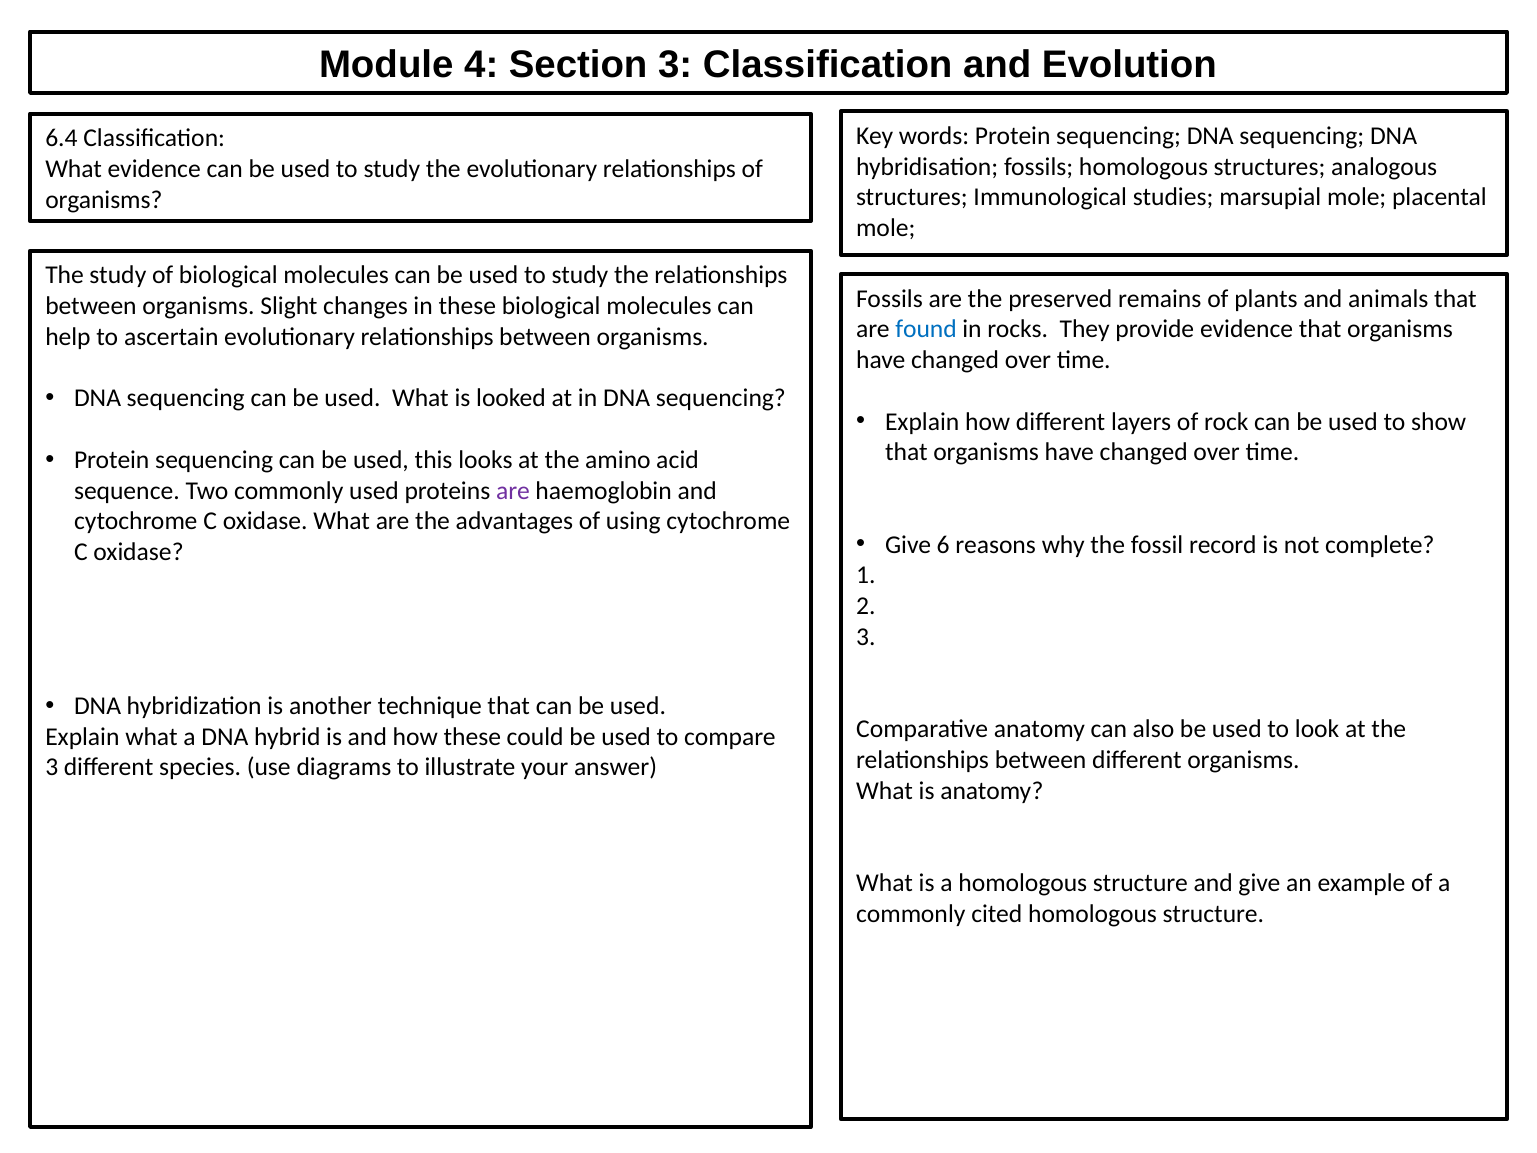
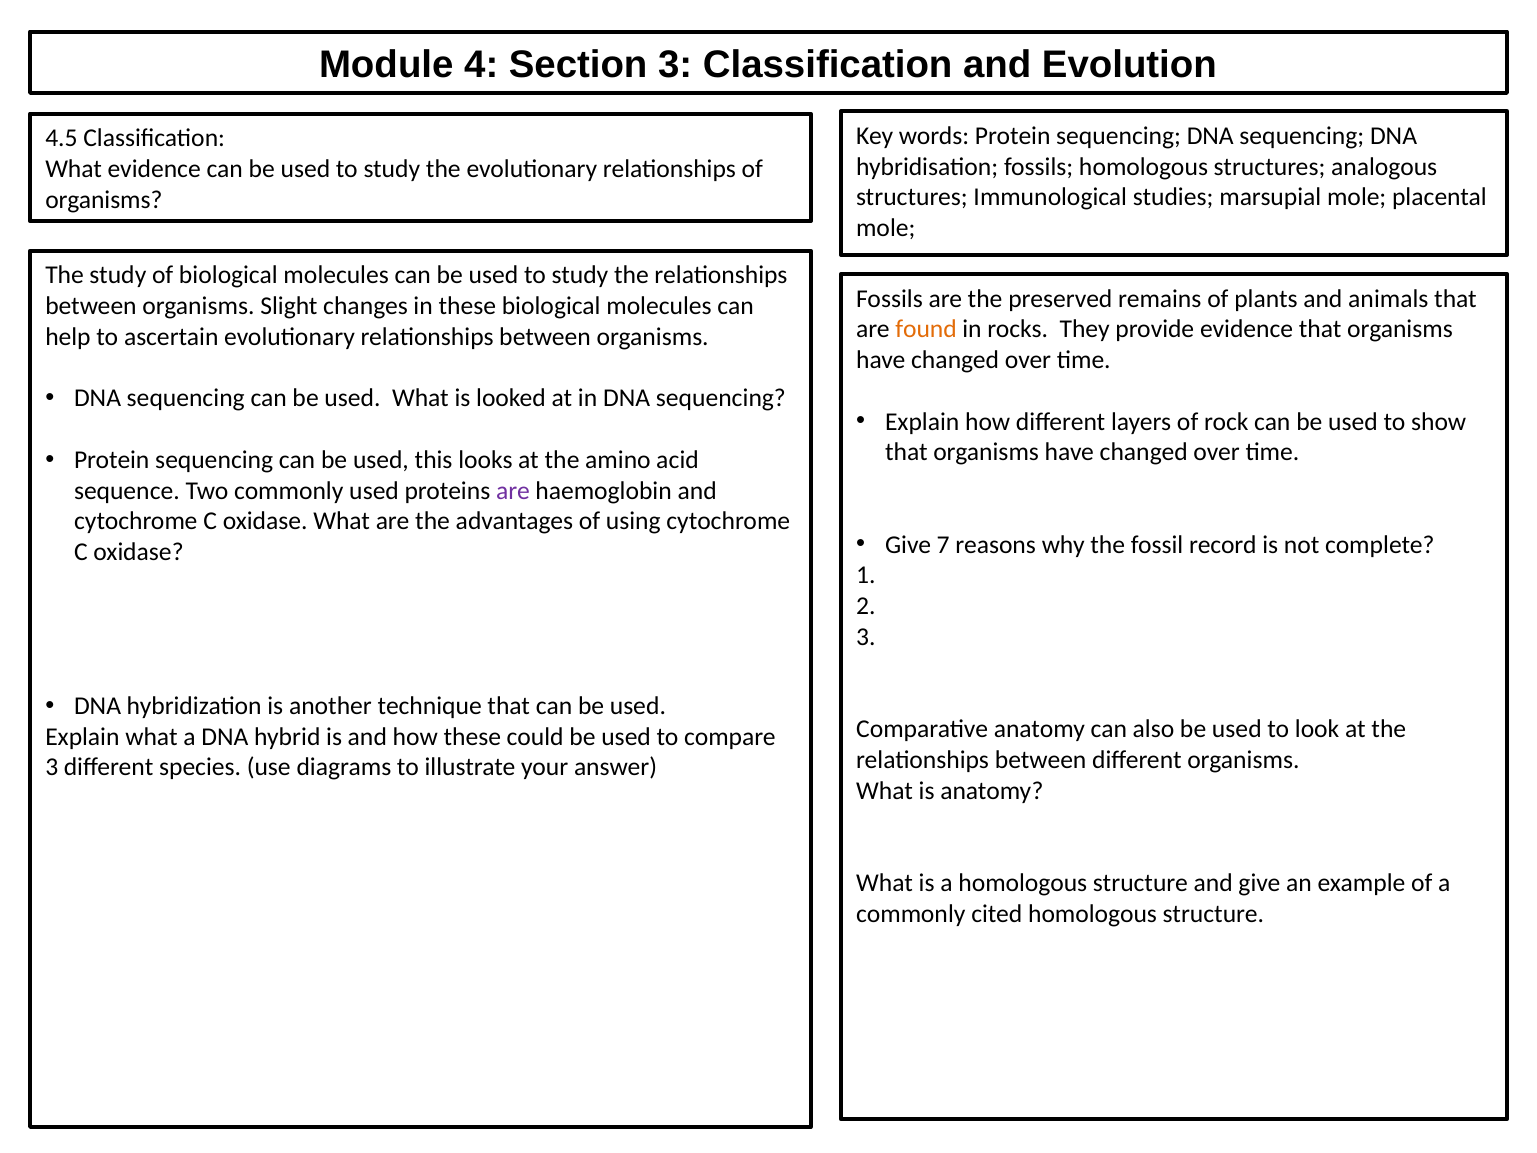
6.4: 6.4 -> 4.5
found colour: blue -> orange
6: 6 -> 7
